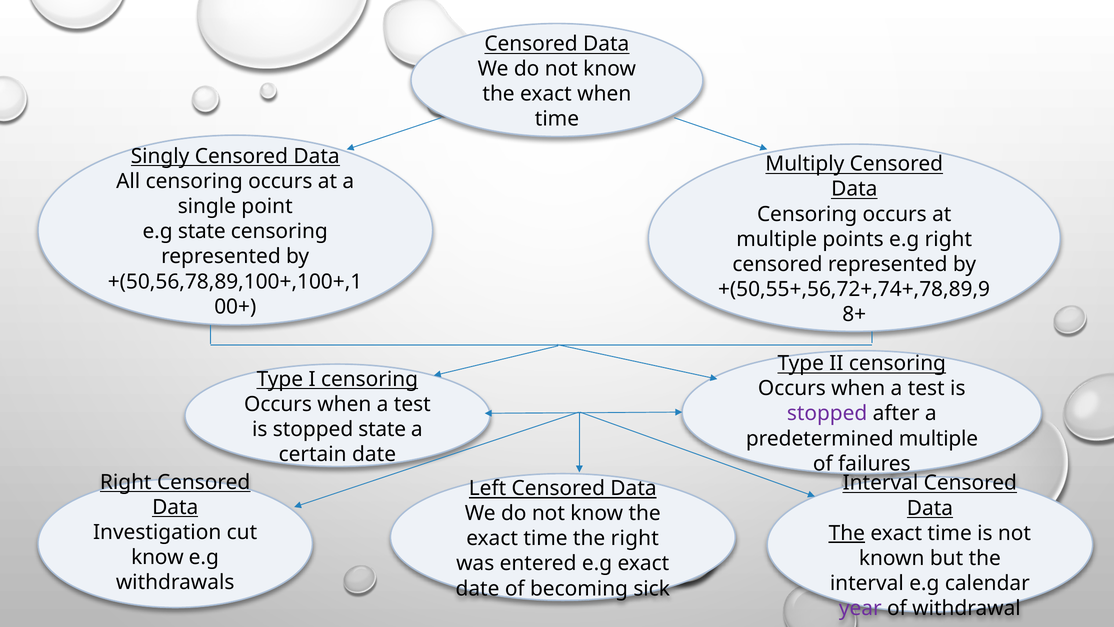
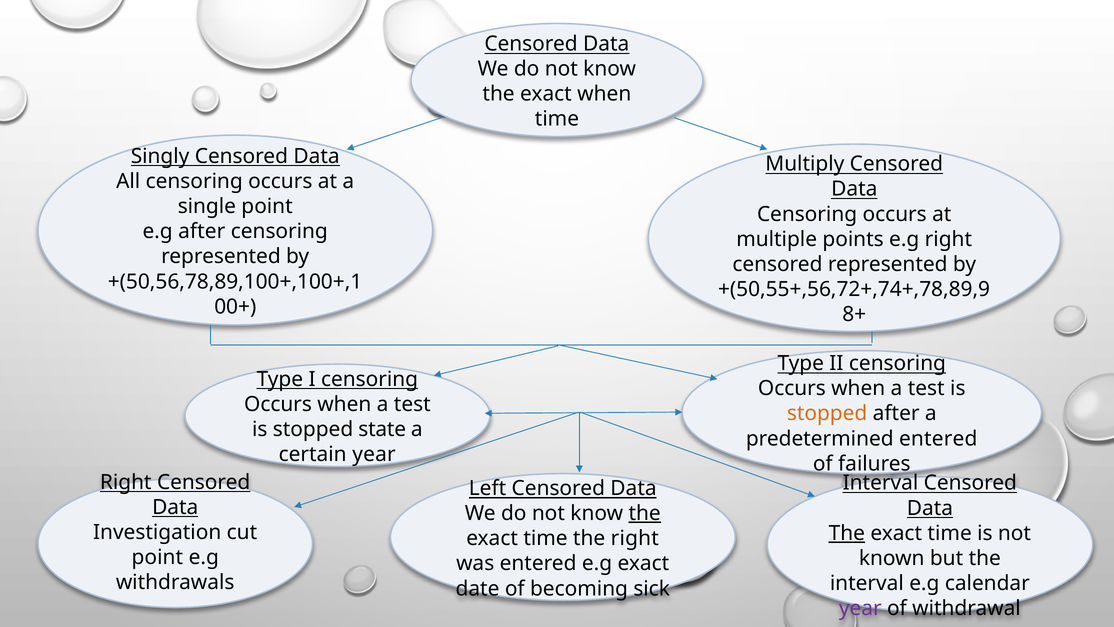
e.g state: state -> after
stopped at (827, 413) colour: purple -> orange
predetermined multiple: multiple -> entered
certain date: date -> year
the at (645, 513) underline: none -> present
know at (157, 557): know -> point
